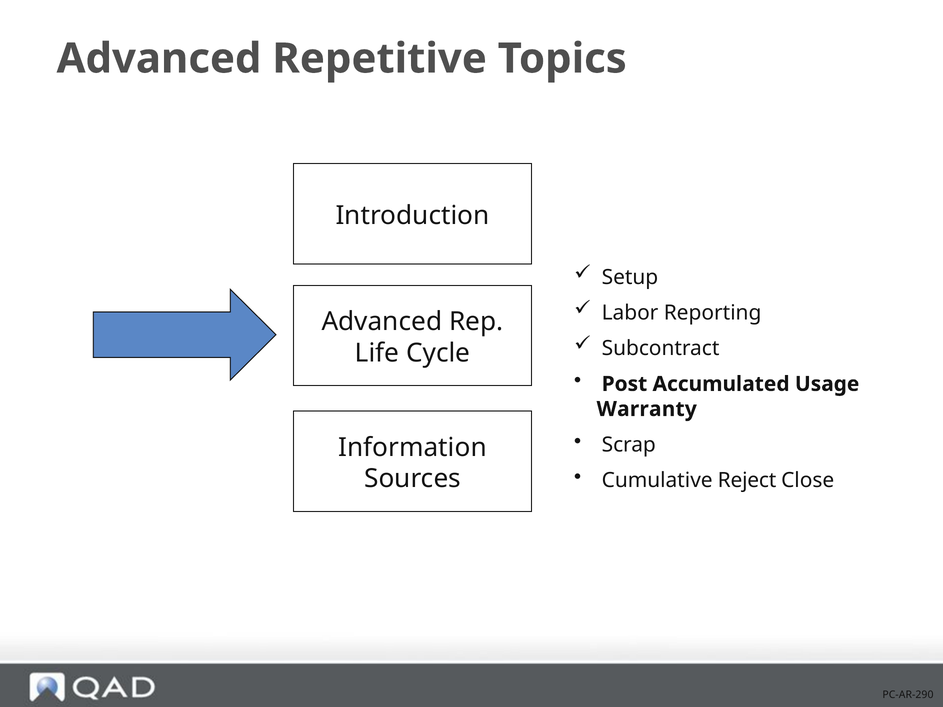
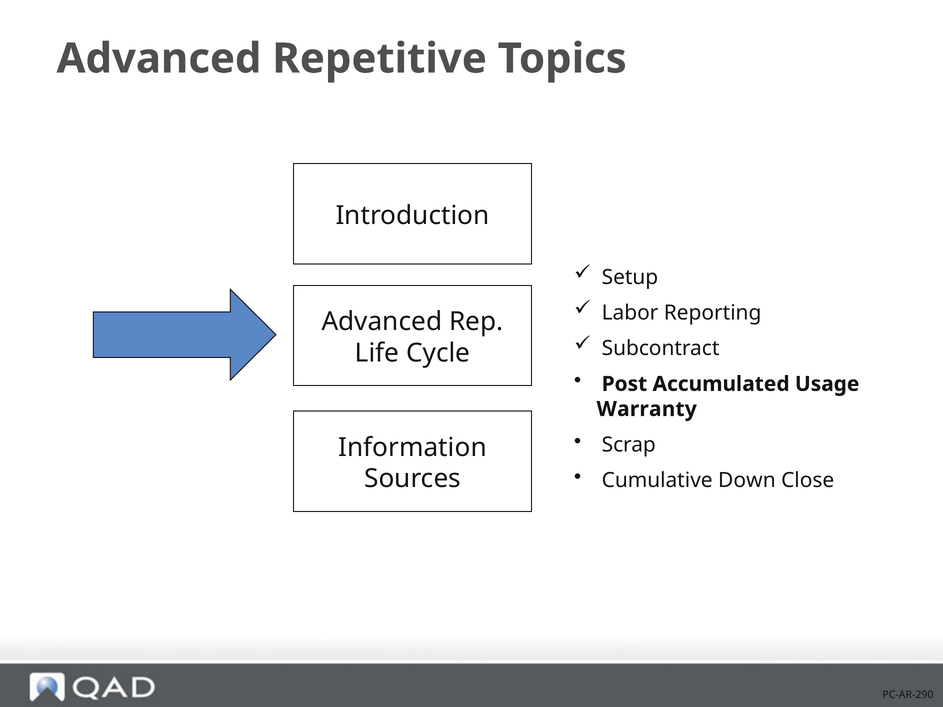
Reject: Reject -> Down
